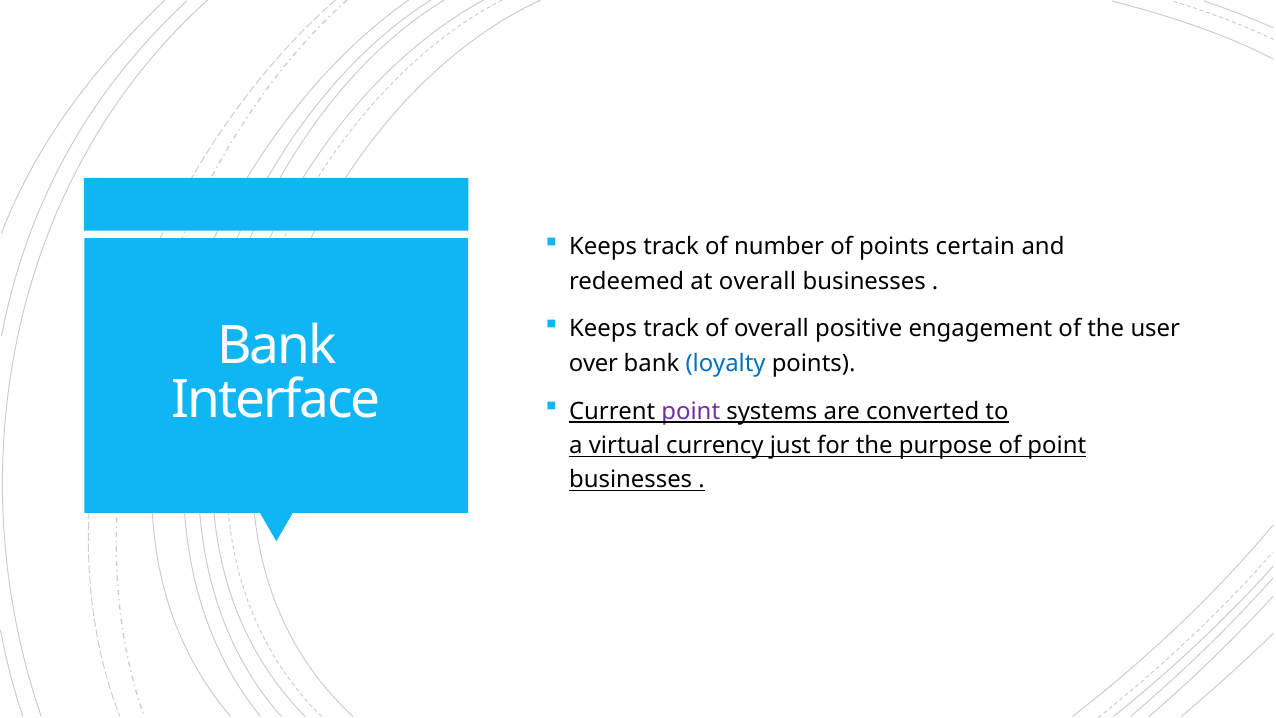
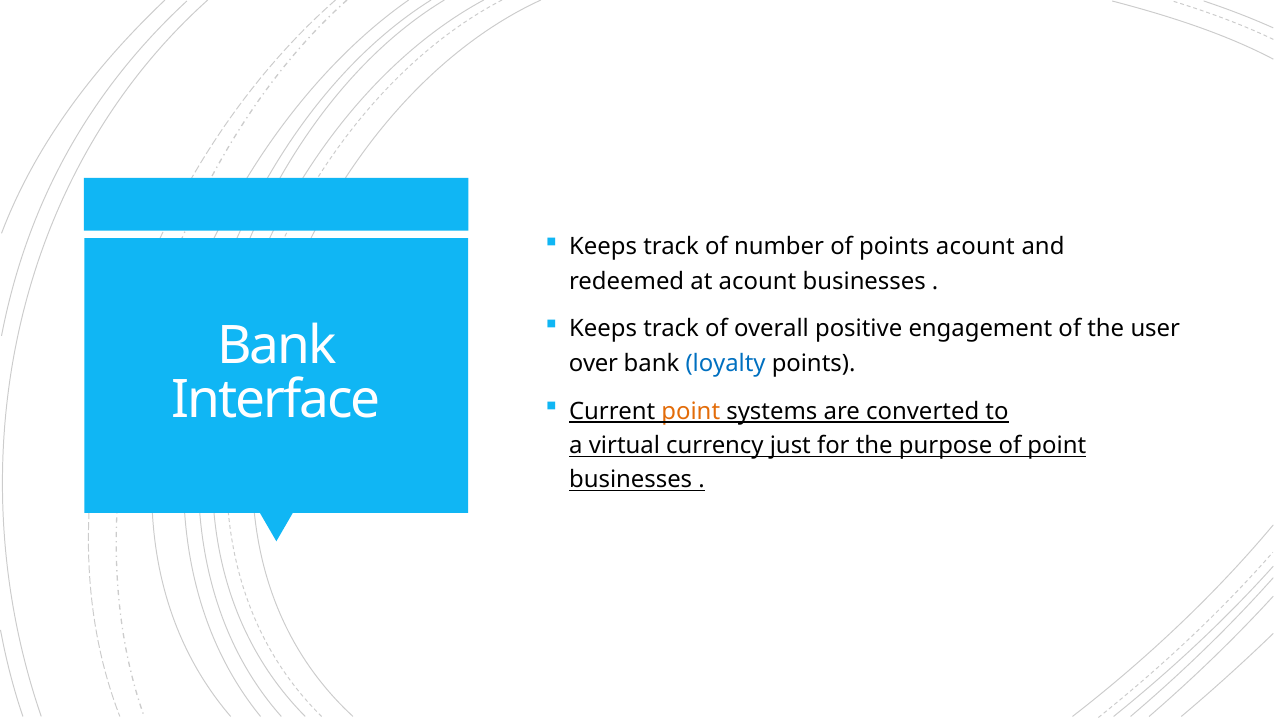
points certain: certain -> acount
at overall: overall -> acount
point at (691, 411) colour: purple -> orange
